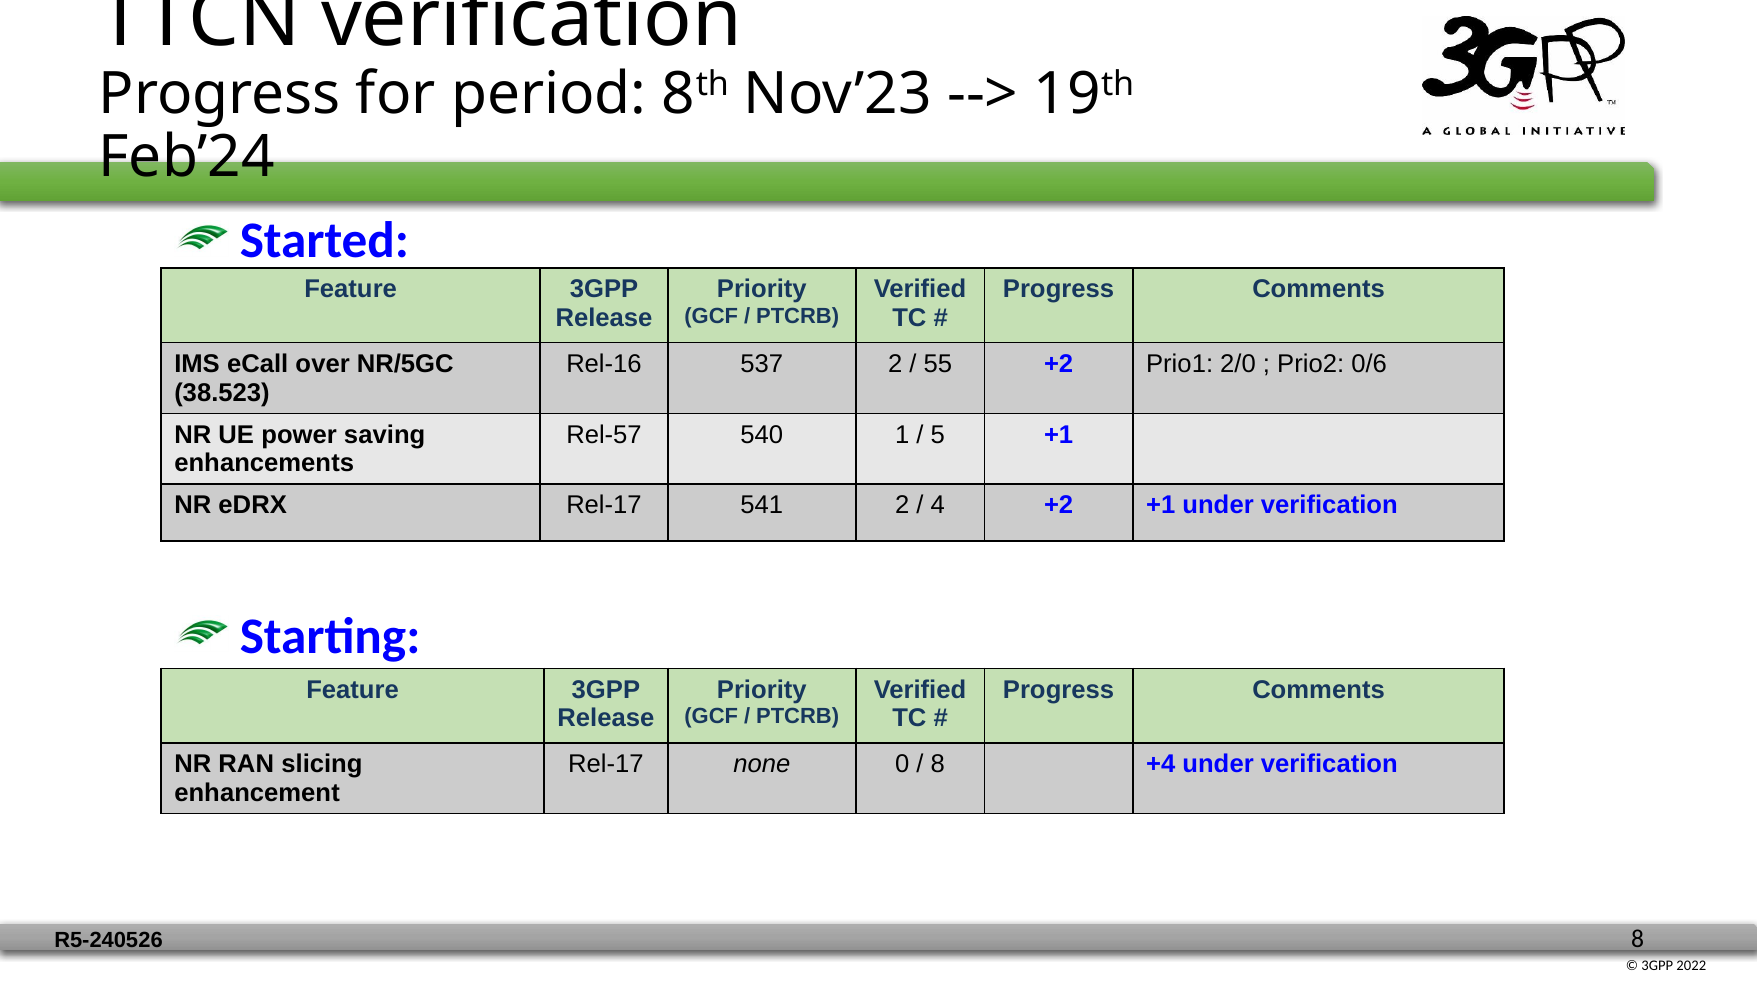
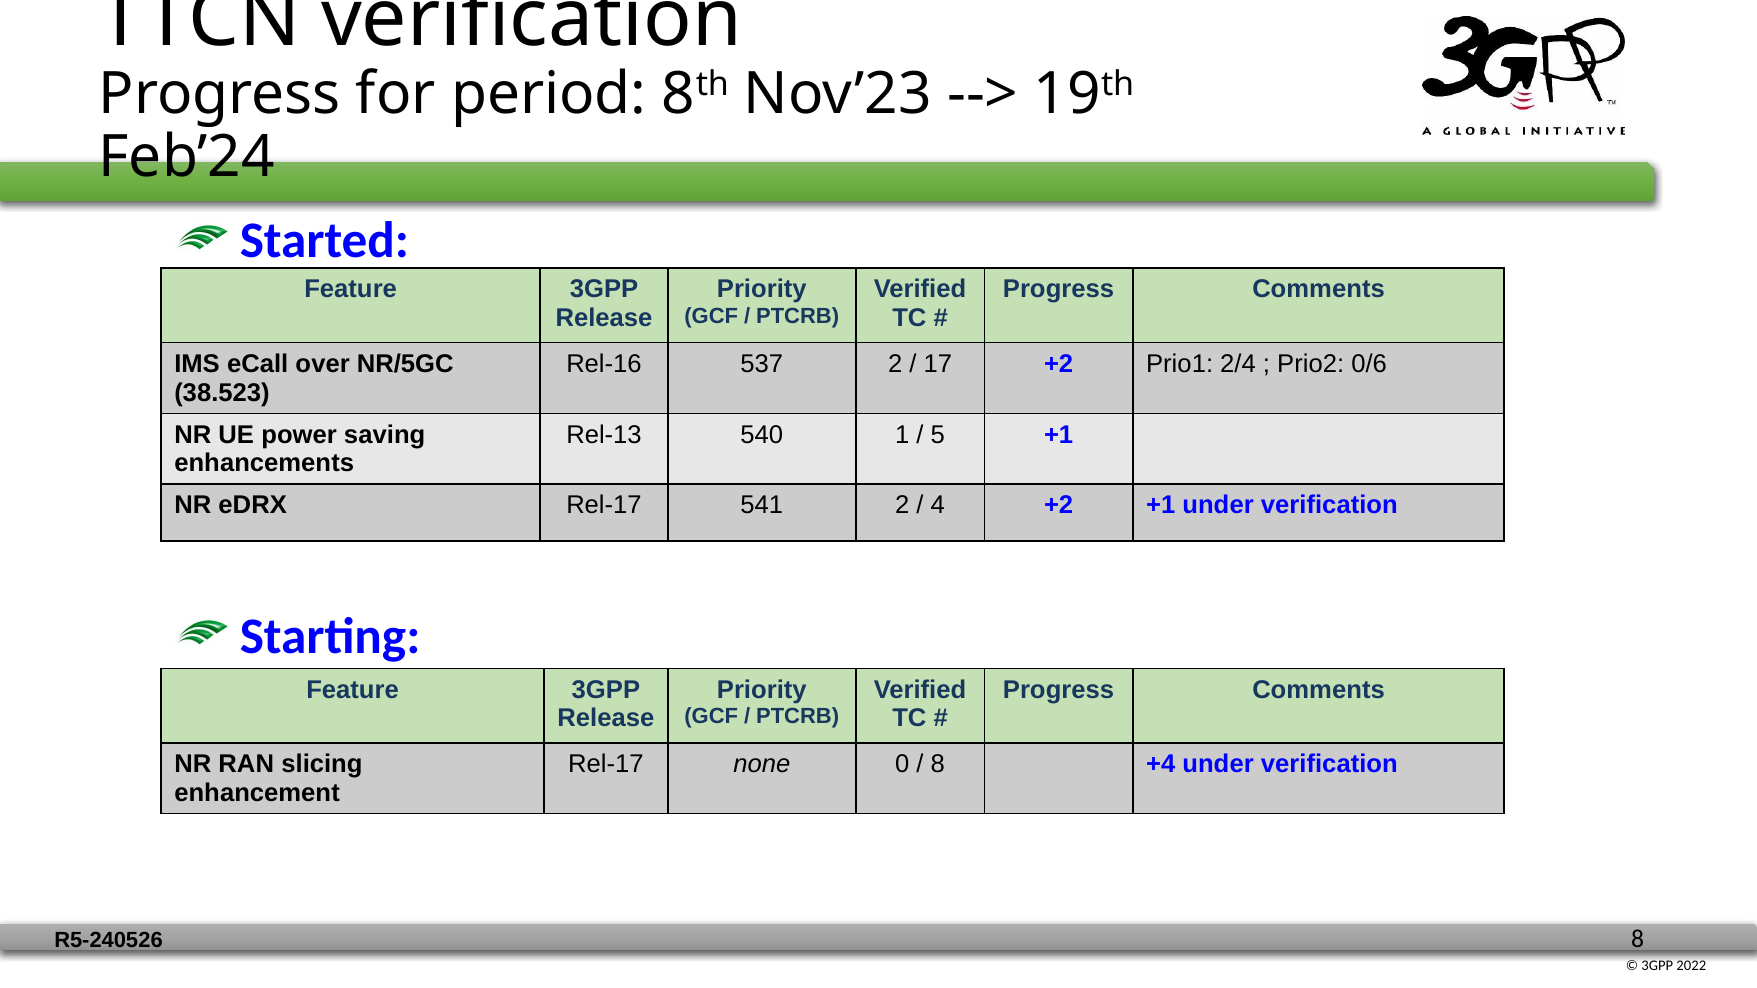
55: 55 -> 17
2/0: 2/0 -> 2/4
Rel-57: Rel-57 -> Rel-13
